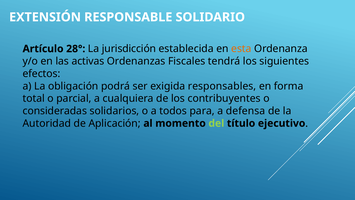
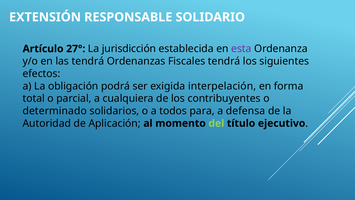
28°: 28° -> 27°
esta colour: orange -> purple
las activas: activas -> tendrá
responsables: responsables -> interpelación
consideradas: consideradas -> determinado
